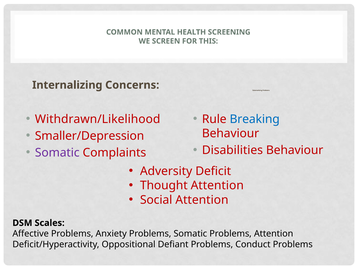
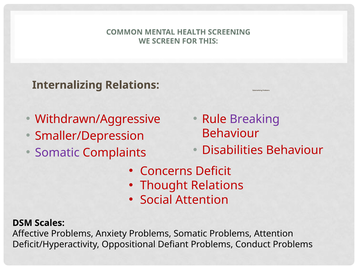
Internalizing Concerns: Concerns -> Relations
Withdrawn/Likelihood: Withdrawn/Likelihood -> Withdrawn/Aggressive
Breaking colour: blue -> purple
Adversity: Adversity -> Concerns
Thought Attention: Attention -> Relations
